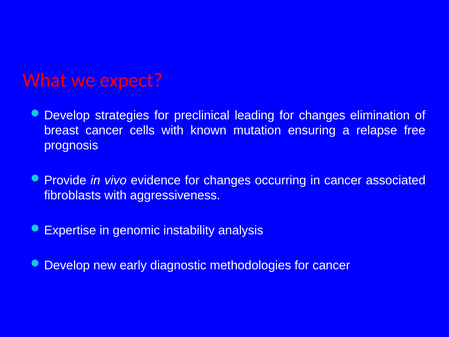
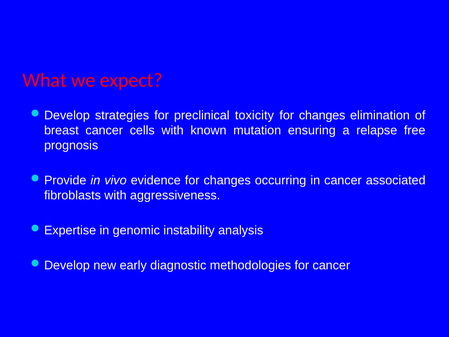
leading: leading -> toxicity
